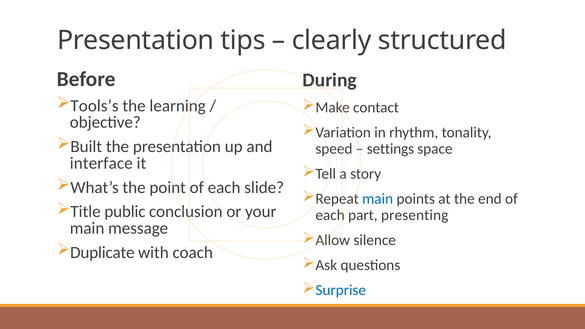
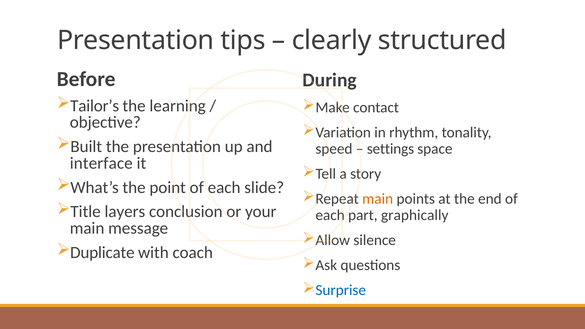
Tools’s: Tools’s -> Tailor’s
main at (378, 199) colour: blue -> orange
public: public -> layers
presenting: presenting -> graphically
